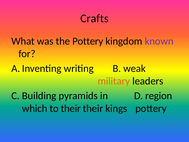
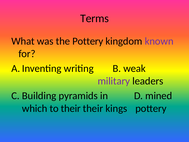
Crafts: Crafts -> Terms
military colour: orange -> purple
region: region -> mined
